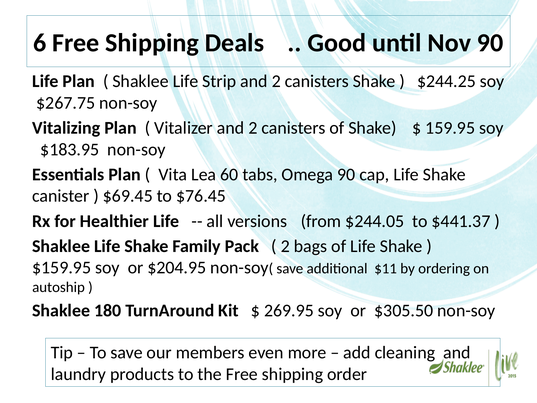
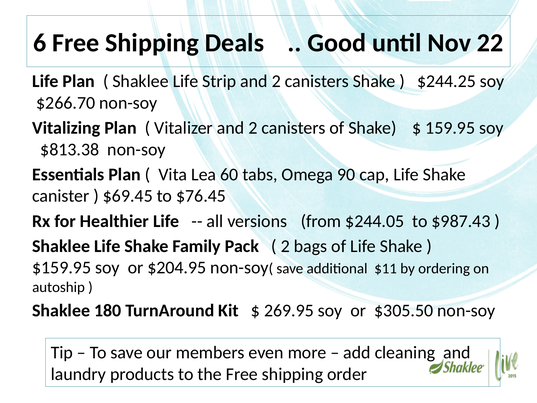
Nov 90: 90 -> 22
$267.75: $267.75 -> $266.70
$183.95: $183.95 -> $813.38
$441.37: $441.37 -> $987.43
